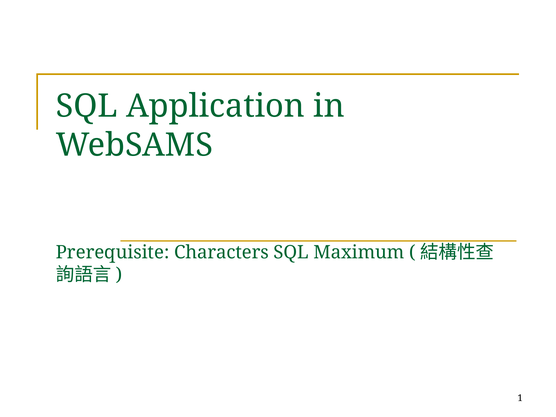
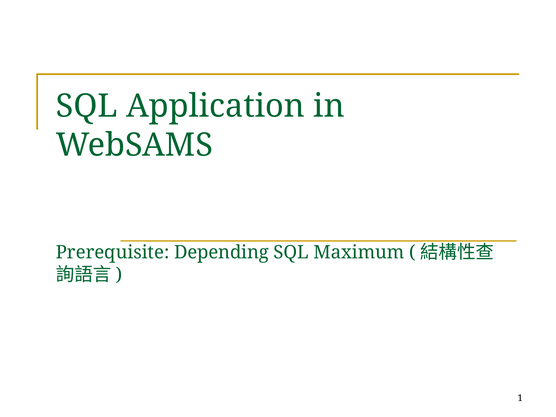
Characters: Characters -> Depending
